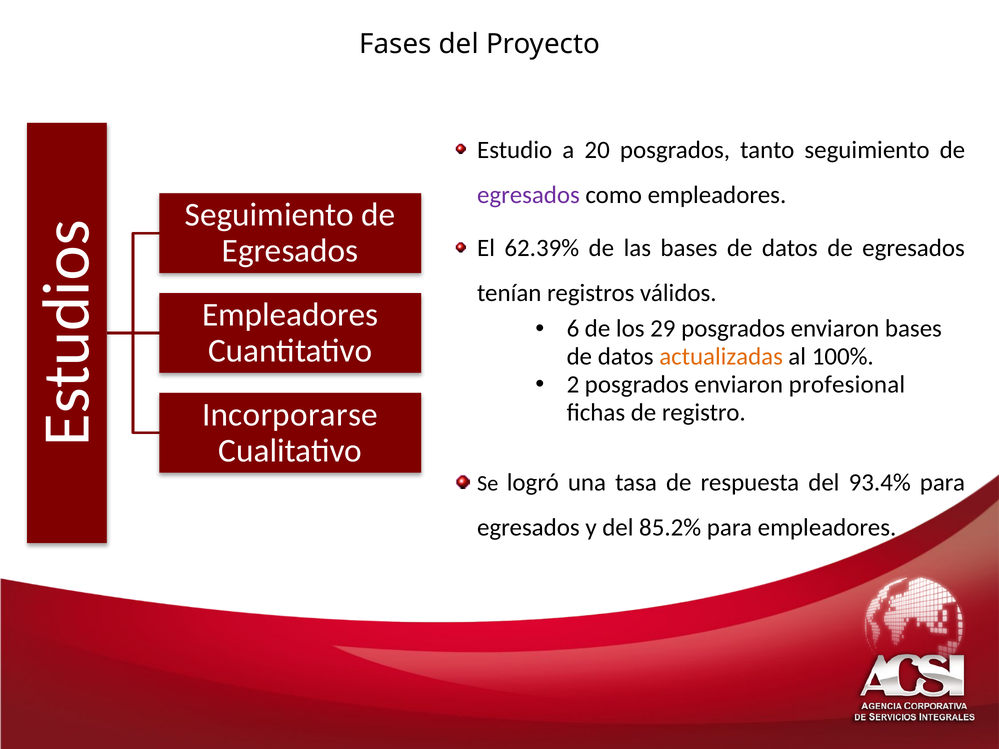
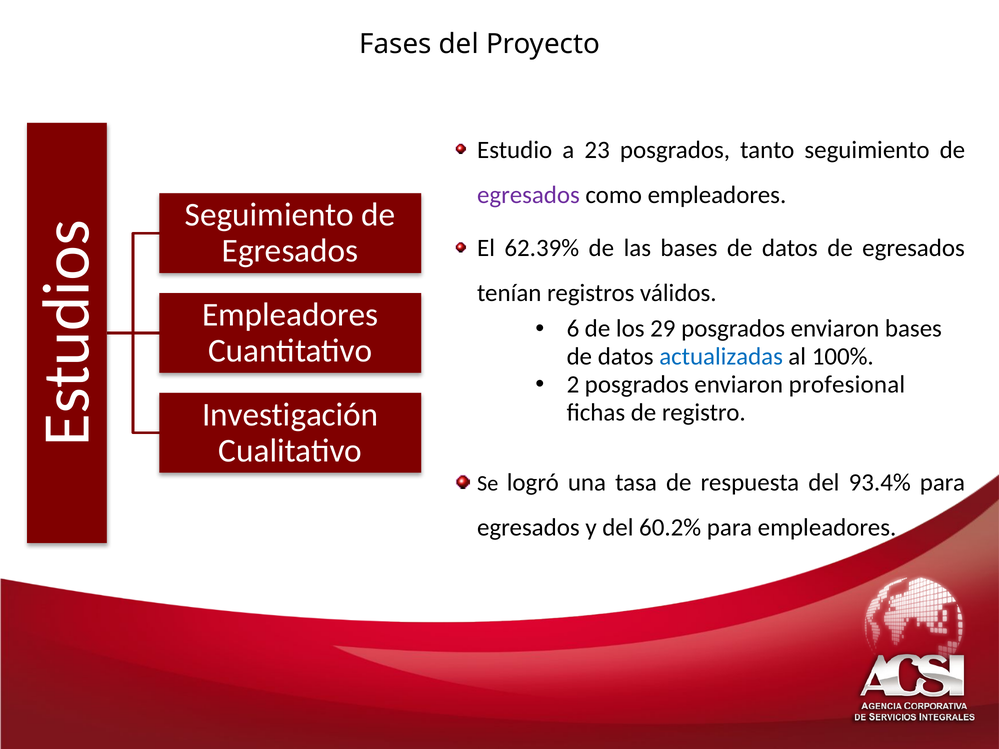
20: 20 -> 23
actualizadas colour: orange -> blue
Incorporarse: Incorporarse -> Investigación
85.2%: 85.2% -> 60.2%
